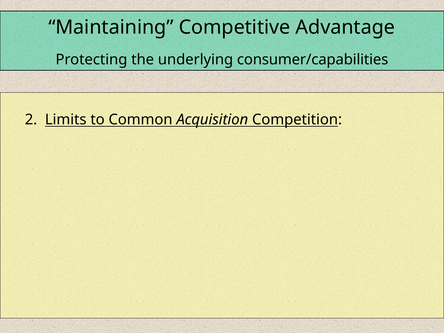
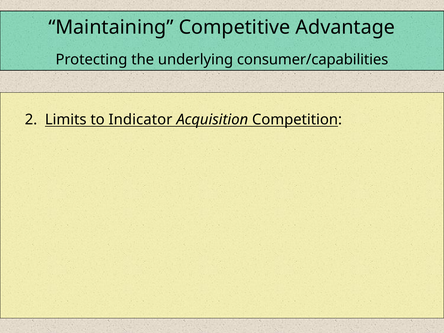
Common: Common -> Indicator
